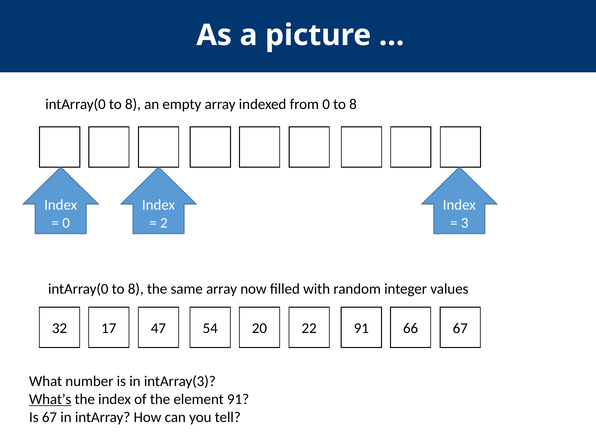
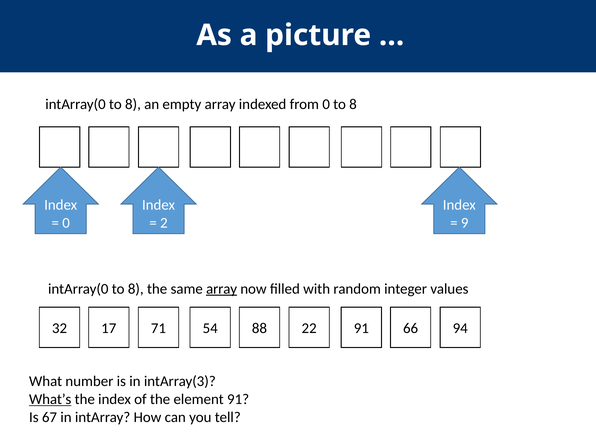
3: 3 -> 9
array at (222, 289) underline: none -> present
47: 47 -> 71
20: 20 -> 88
66 67: 67 -> 94
